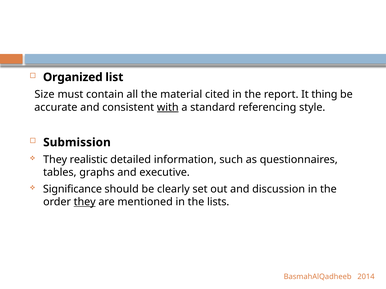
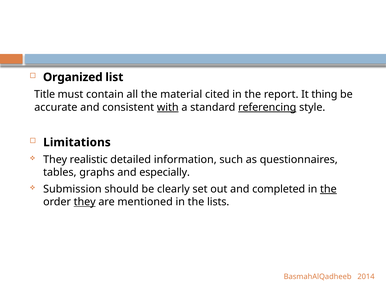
Size: Size -> Title
referencing underline: none -> present
Submission: Submission -> Limitations
executive: executive -> especially
Significance: Significance -> Submission
discussion: discussion -> completed
the at (328, 189) underline: none -> present
